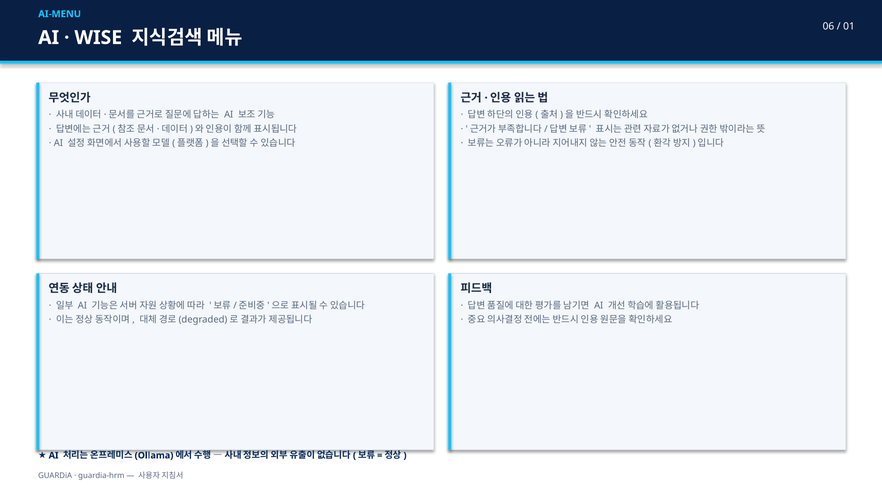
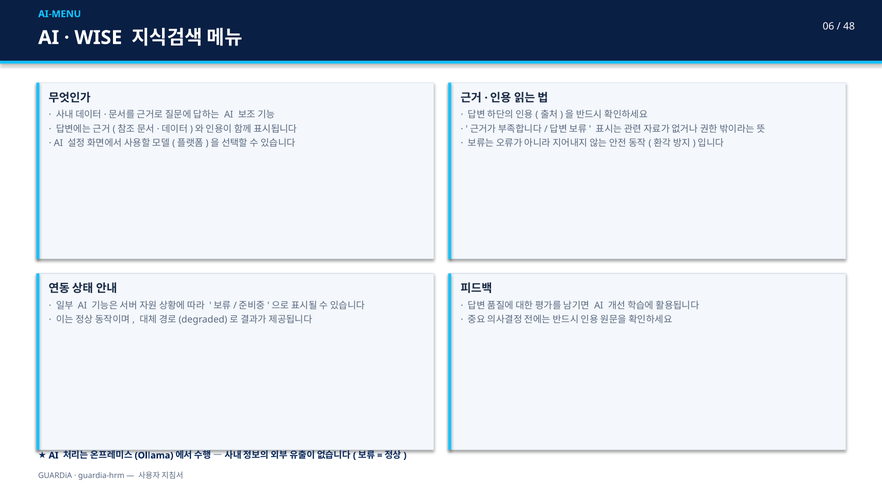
01: 01 -> 48
